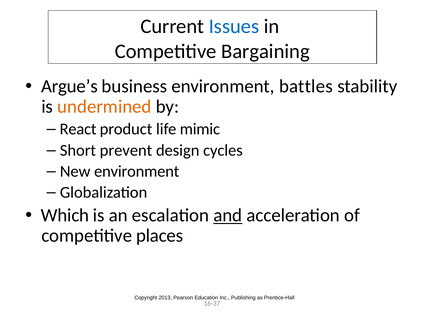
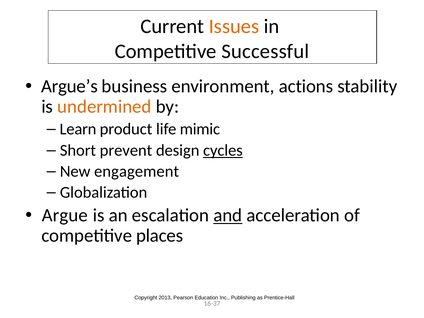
Issues colour: blue -> orange
Bargaining: Bargaining -> Successful
battles: battles -> actions
React: React -> Learn
cycles underline: none -> present
New environment: environment -> engagement
Which: Which -> Argue
